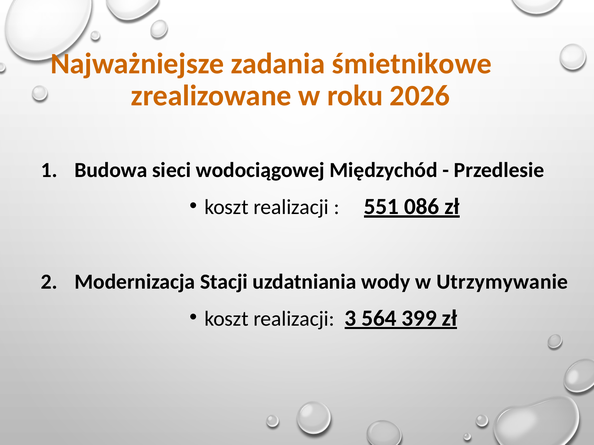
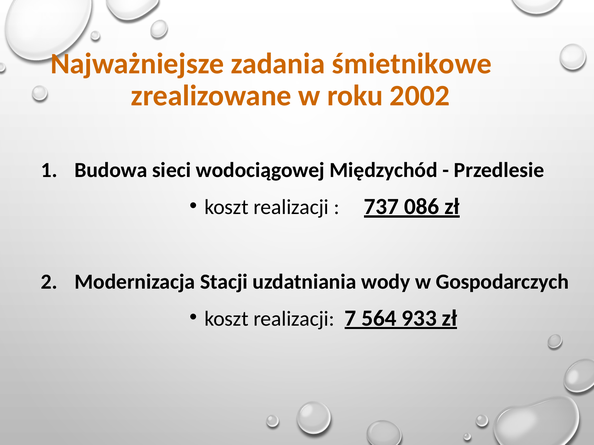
2026: 2026 -> 2002
551: 551 -> 737
Utrzymywanie: Utrzymywanie -> Gospodarczych
3: 3 -> 7
399: 399 -> 933
